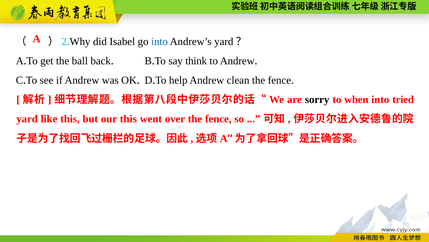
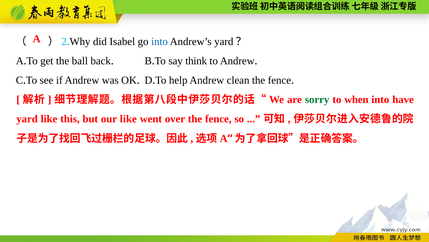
sorry colour: black -> green
tried: tried -> have
our this: this -> like
